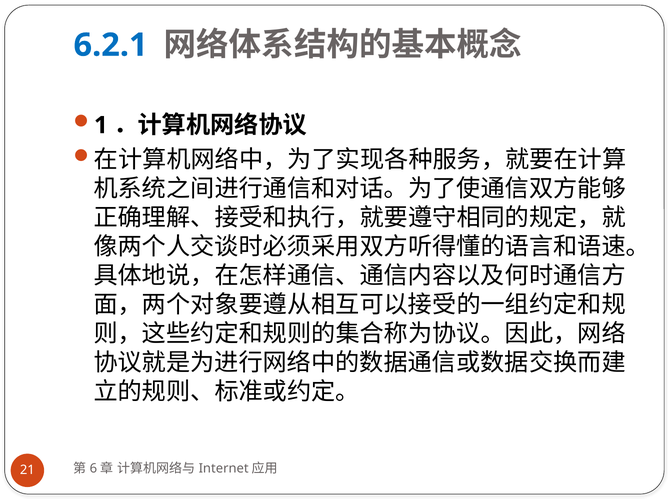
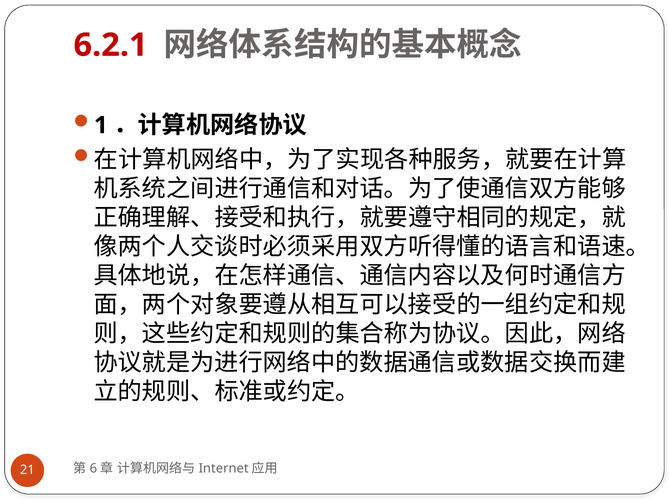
6.2.1 colour: blue -> red
